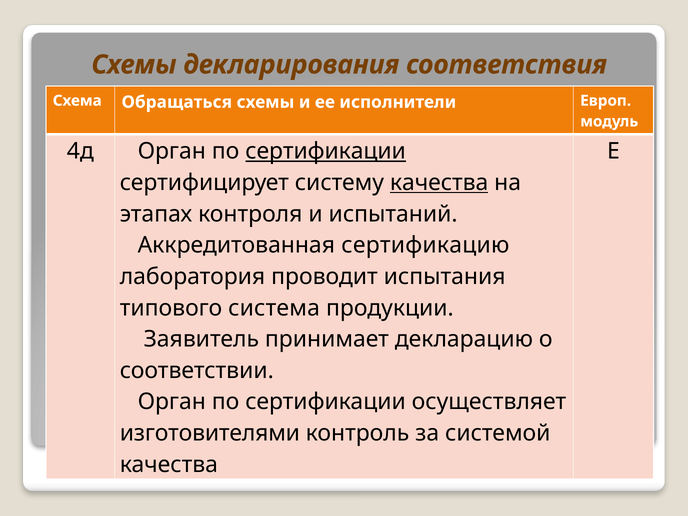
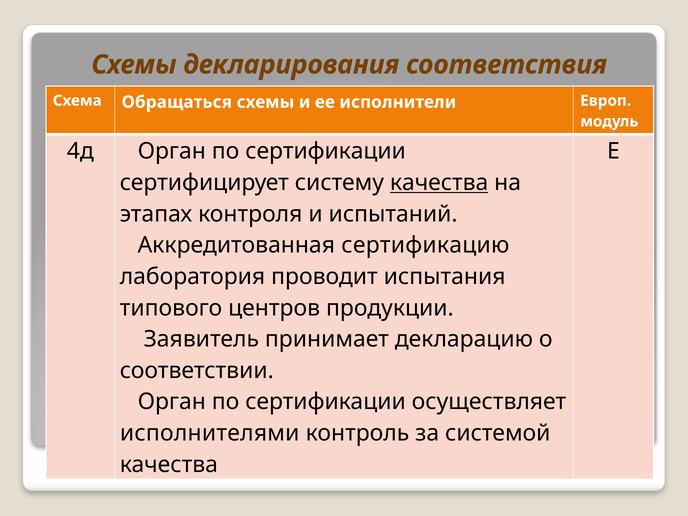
сертификации at (326, 151) underline: present -> none
система: система -> центров
изготовителями: изготовителями -> исполнителями
